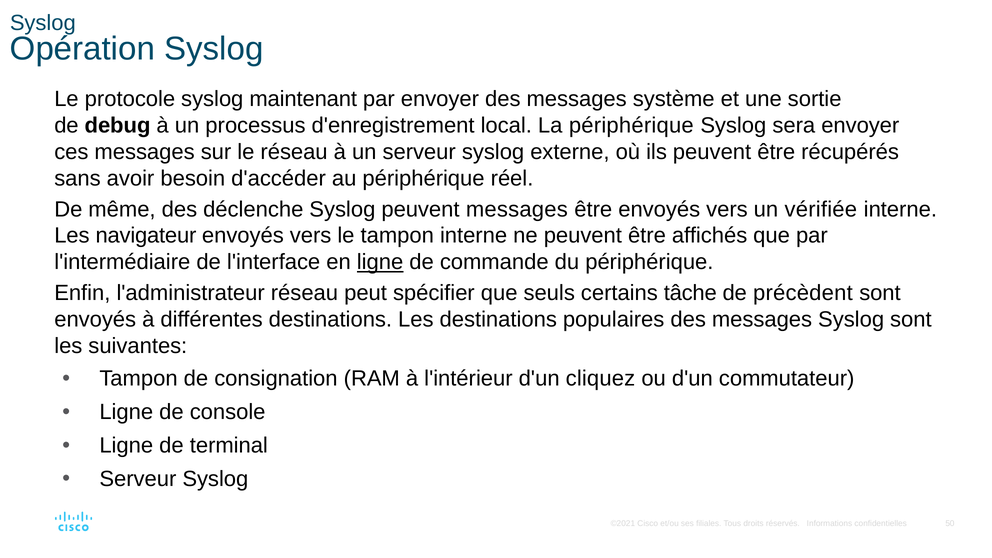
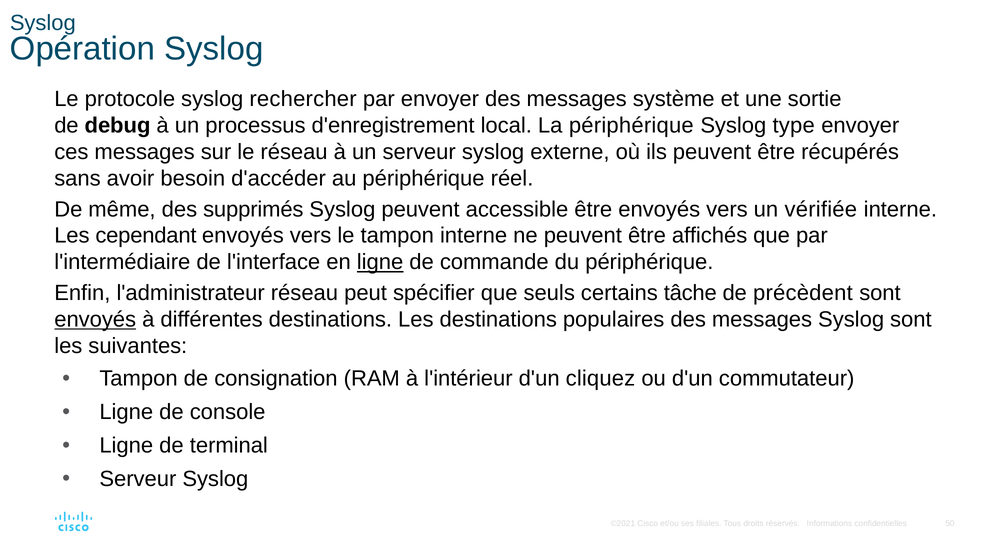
maintenant: maintenant -> rechercher
sera: sera -> type
déclenche: déclenche -> supprimés
peuvent messages: messages -> accessible
navigateur: navigateur -> cependant
envoyés at (95, 319) underline: none -> present
